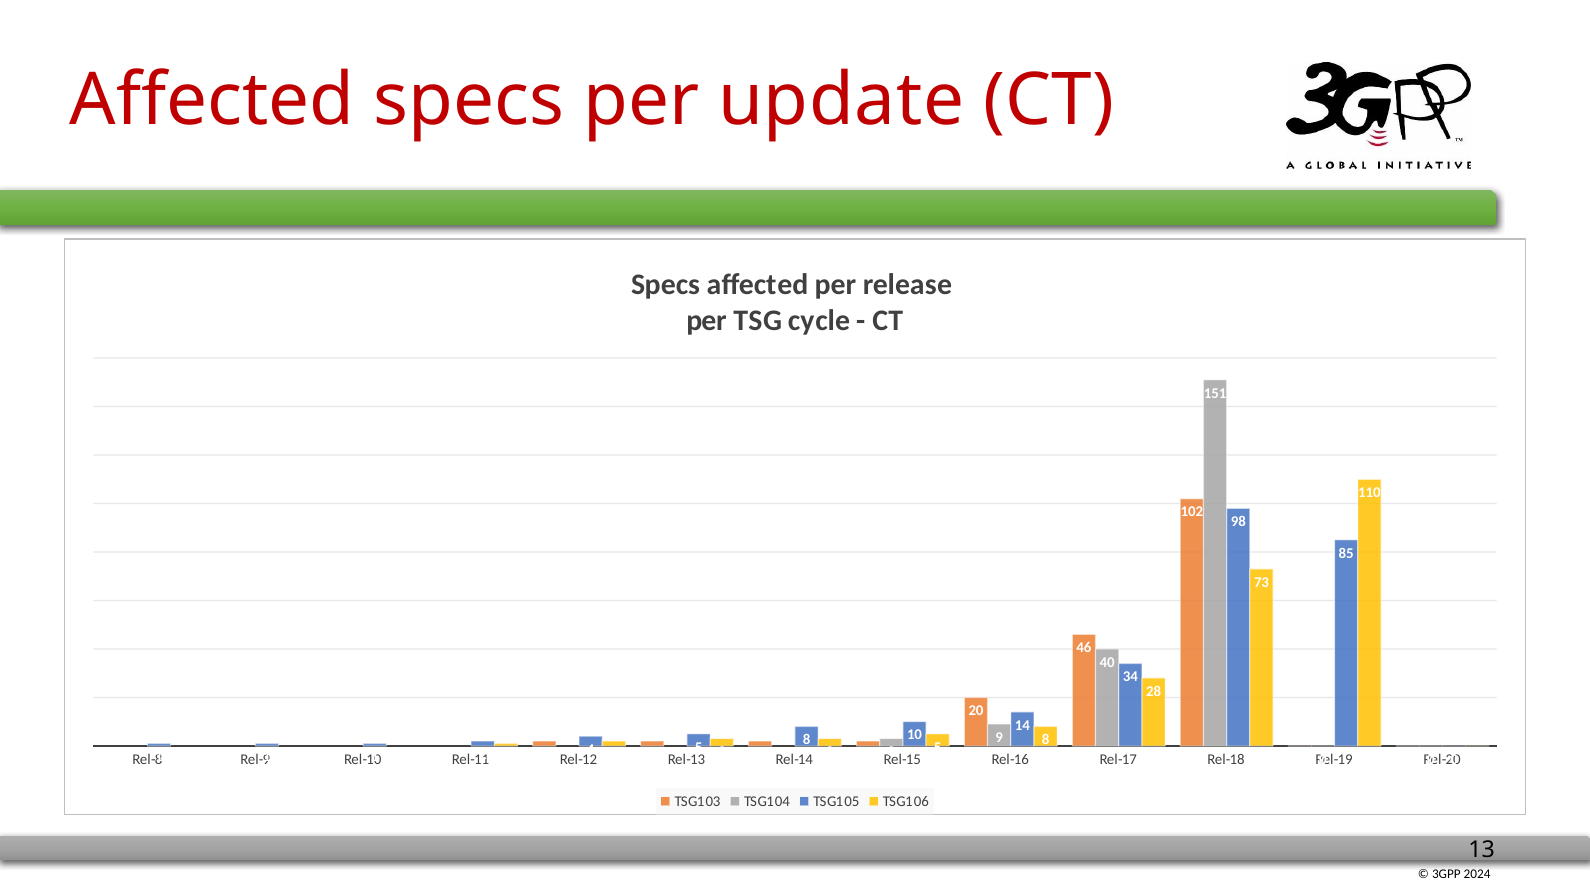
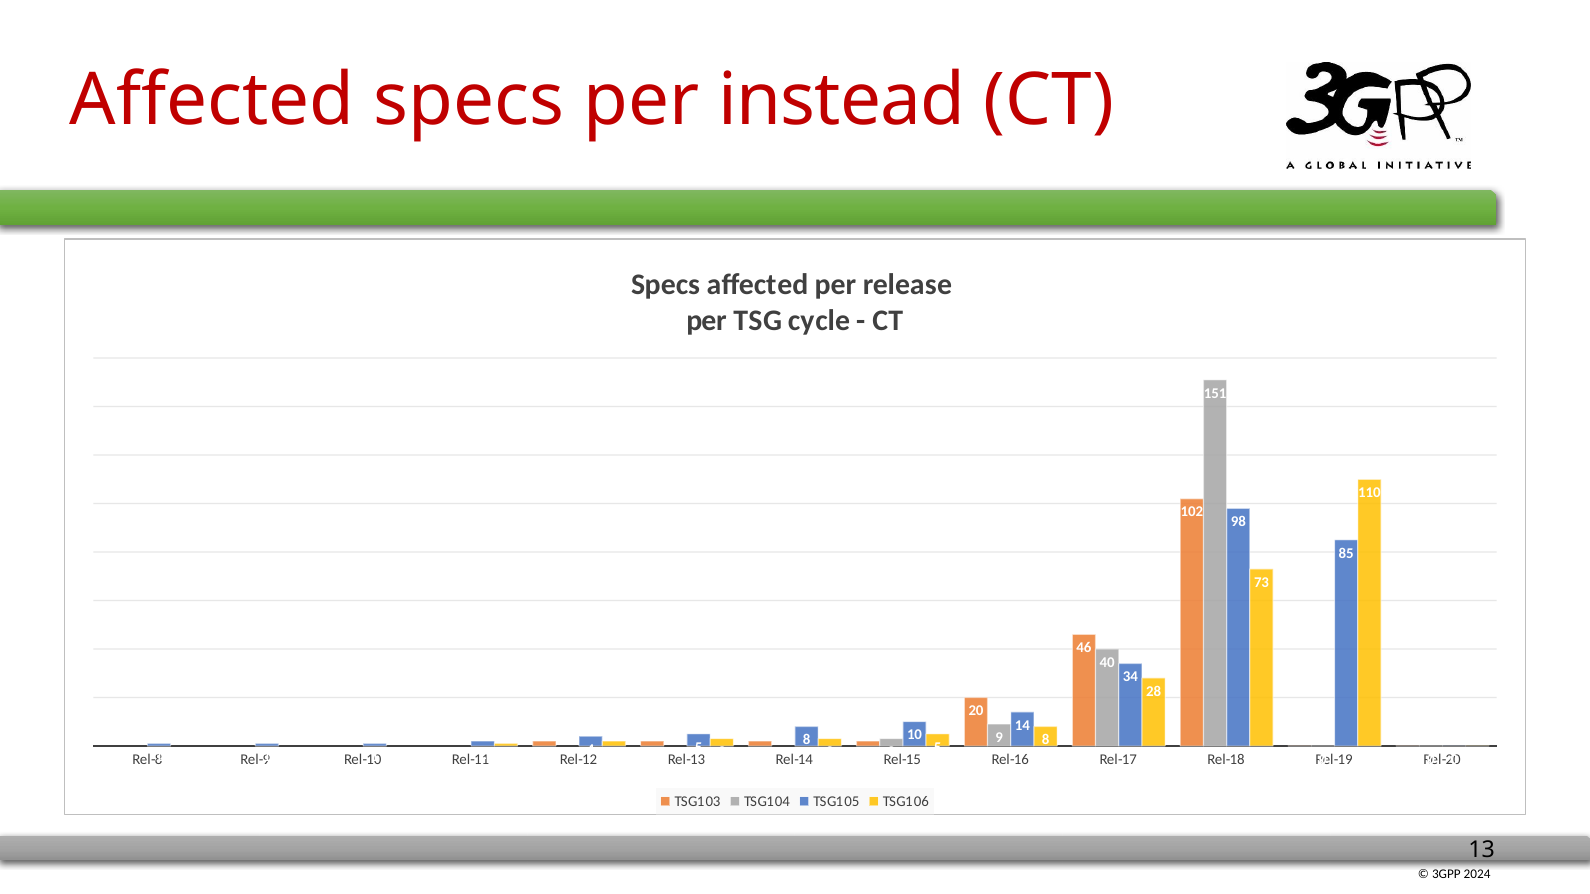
update: update -> instead
